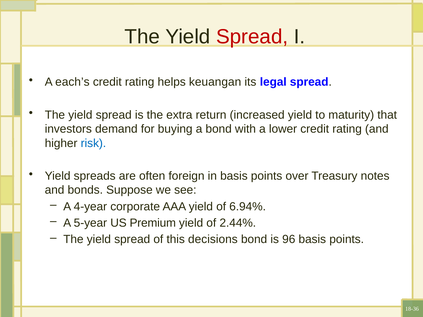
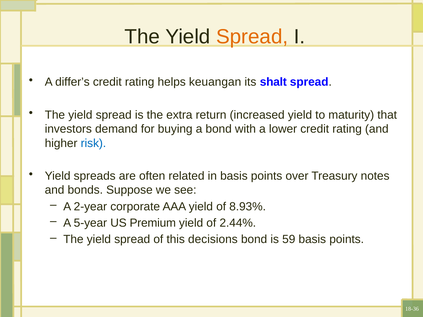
Spread at (252, 37) colour: red -> orange
each’s: each’s -> differ’s
legal: legal -> shalt
foreign: foreign -> related
4-year: 4-year -> 2-year
6.94%: 6.94% -> 8.93%
96: 96 -> 59
